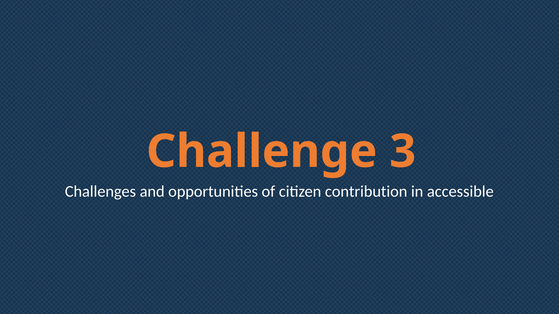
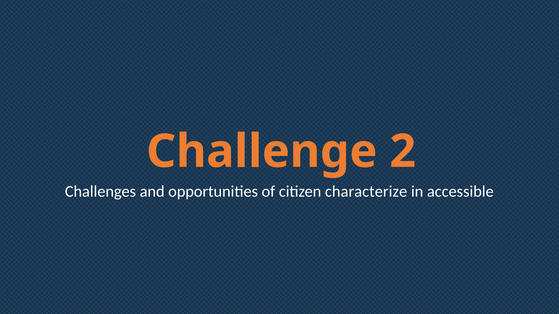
3: 3 -> 2
contribution: contribution -> characterize
